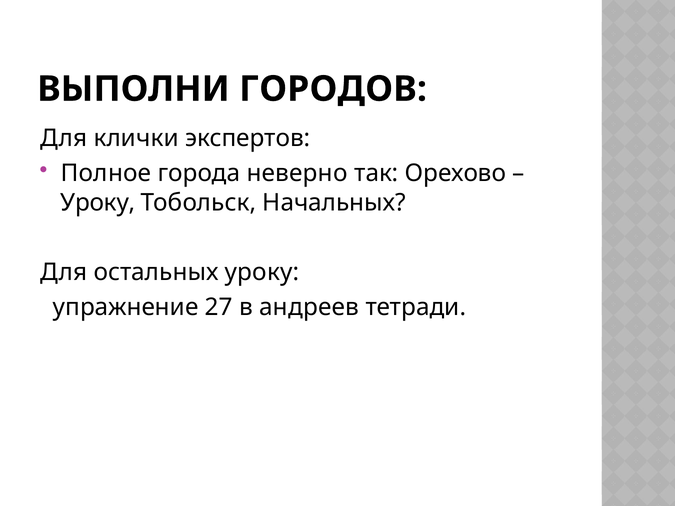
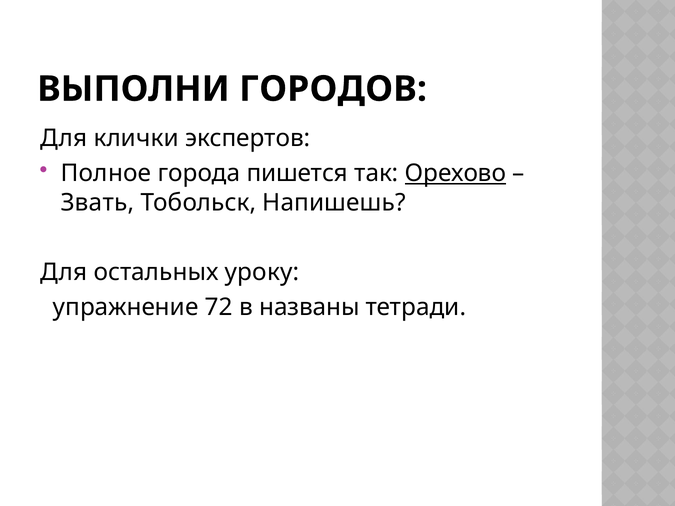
неверно: неверно -> пишется
Орехово underline: none -> present
Уроку at (98, 203): Уроку -> Звать
Начальных: Начальных -> Напишешь
27: 27 -> 72
андреев: андреев -> названы
